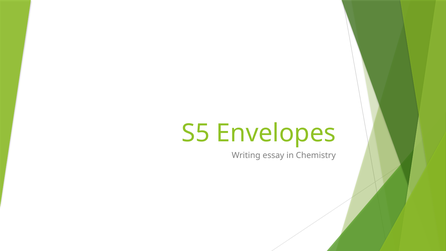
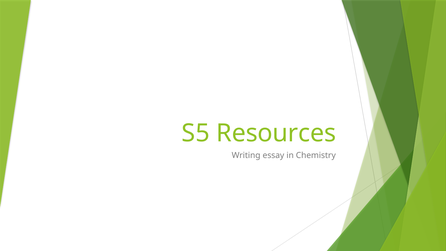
Envelopes: Envelopes -> Resources
